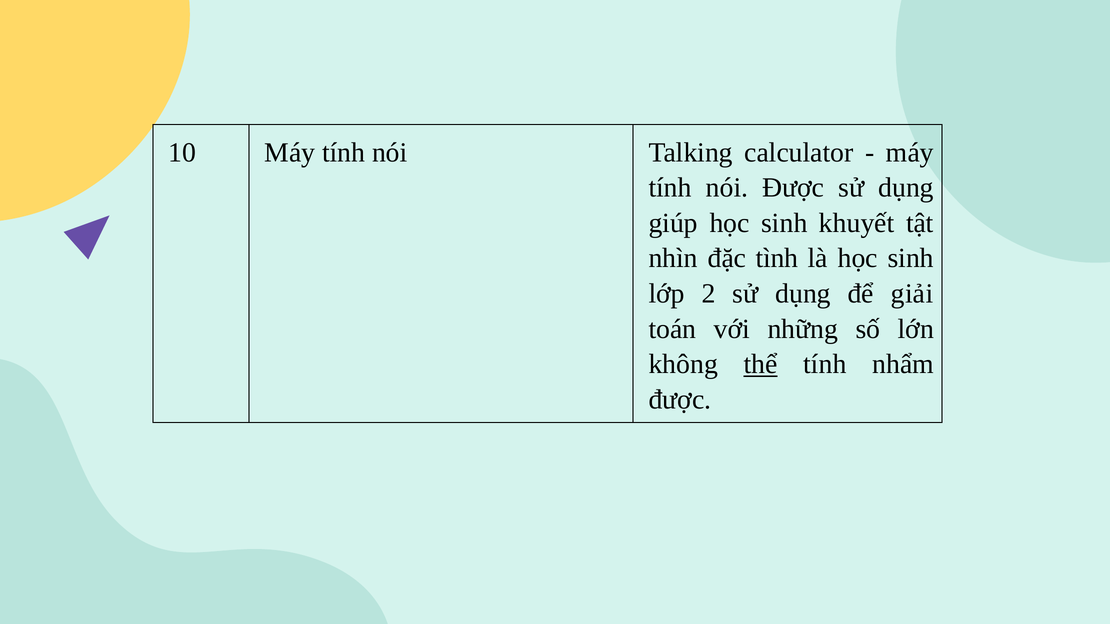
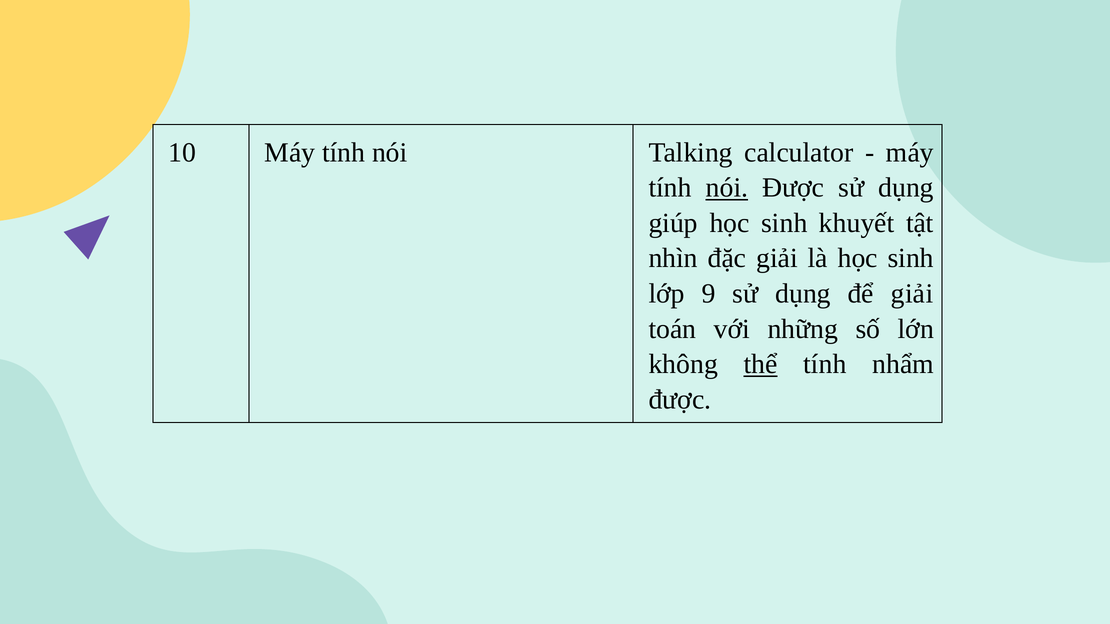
nói at (727, 188) underline: none -> present
đặc tình: tình -> giải
2: 2 -> 9
